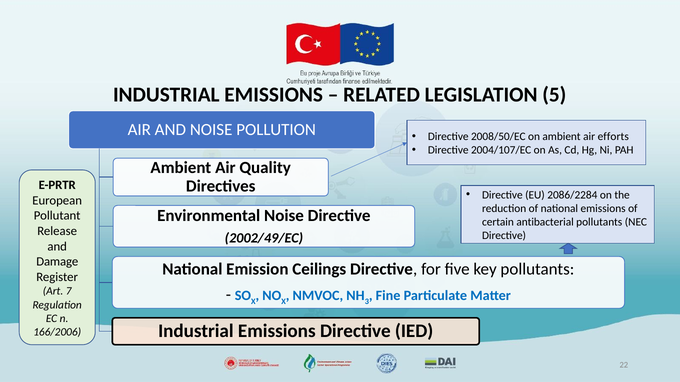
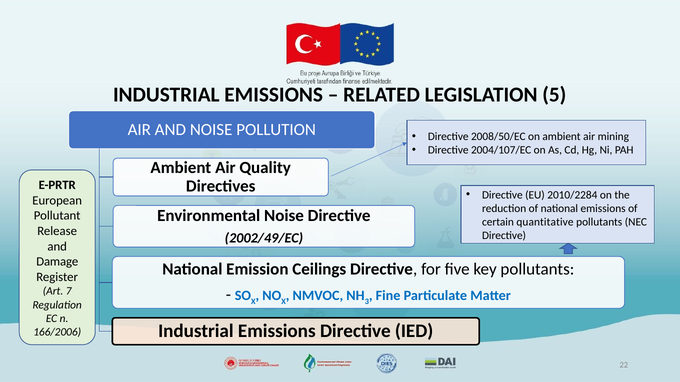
efforts: efforts -> mining
2086/2284: 2086/2284 -> 2010/2284
antibacterial: antibacterial -> quantitative
